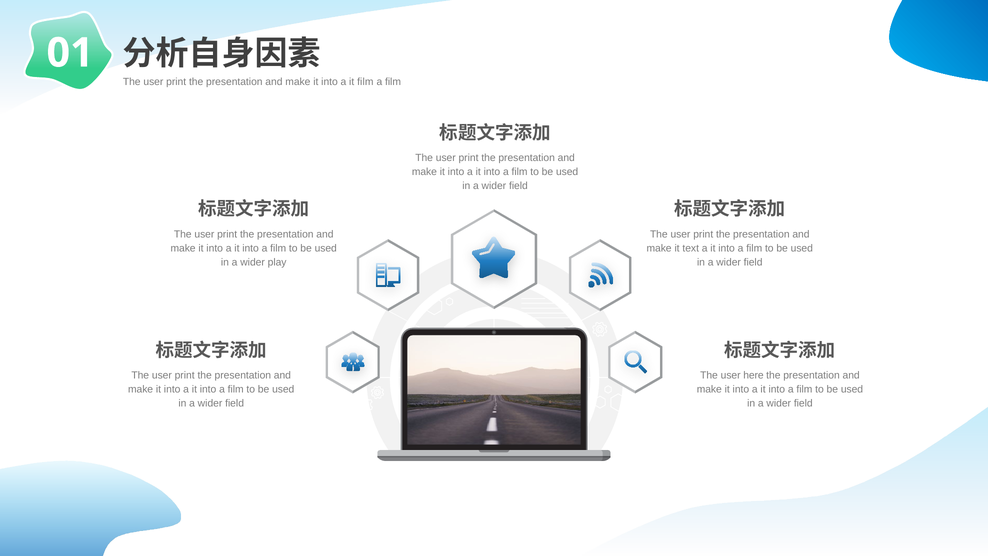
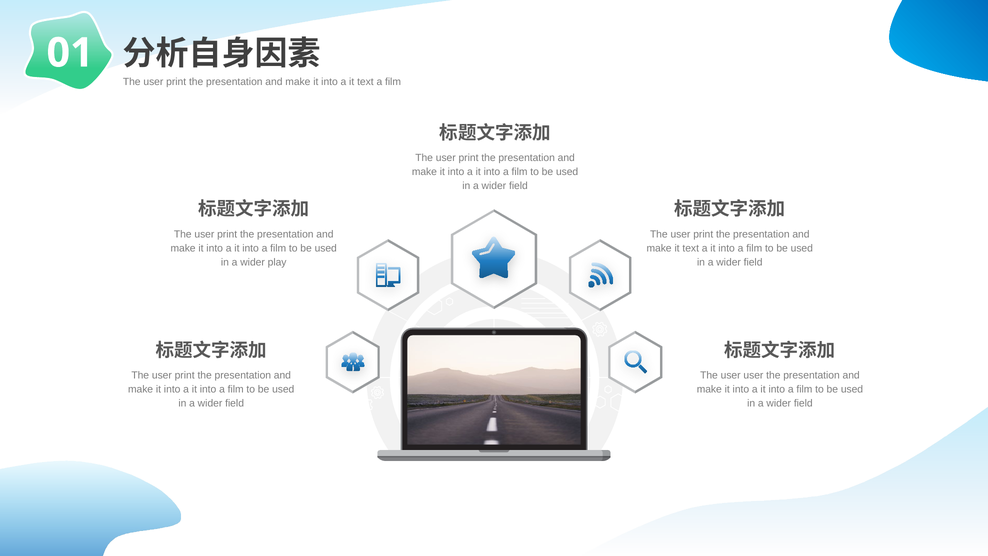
a it film: film -> text
user here: here -> user
